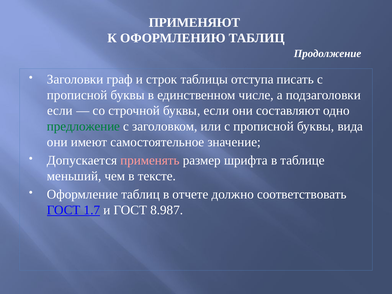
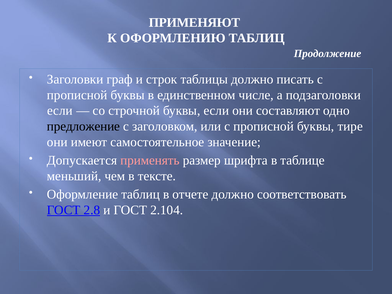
таблицы отступа: отступа -> должно
предложение colour: green -> black
вида: вида -> тире
1.7: 1.7 -> 2.8
8.987: 8.987 -> 2.104
